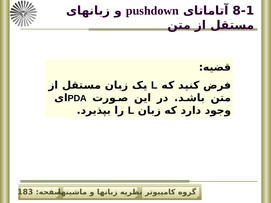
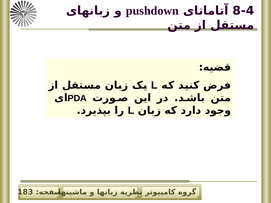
8-1: 8-1 -> 8-4
